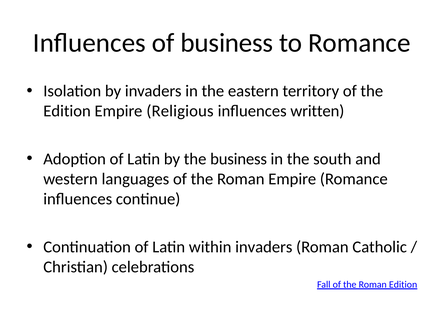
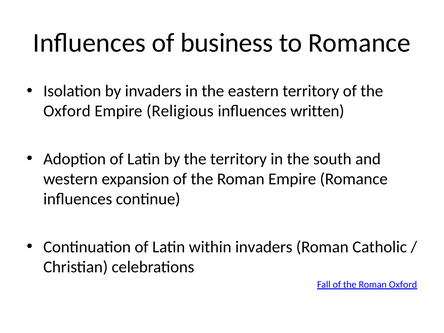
Edition at (67, 111): Edition -> Oxford
the business: business -> territory
languages: languages -> expansion
Roman Edition: Edition -> Oxford
